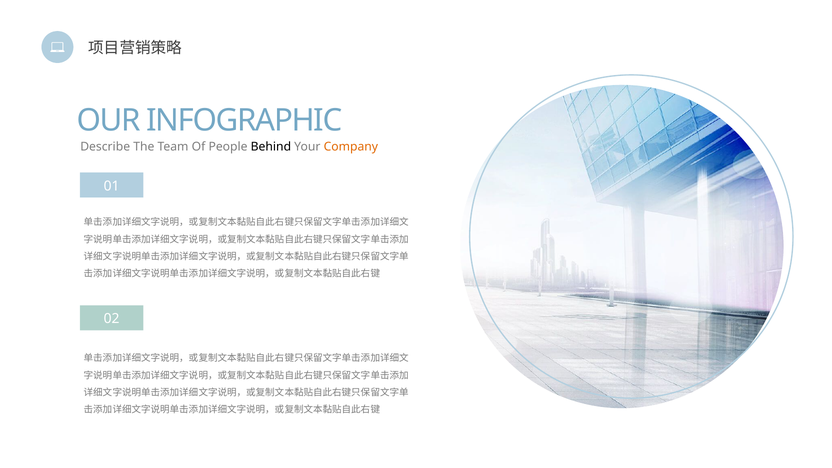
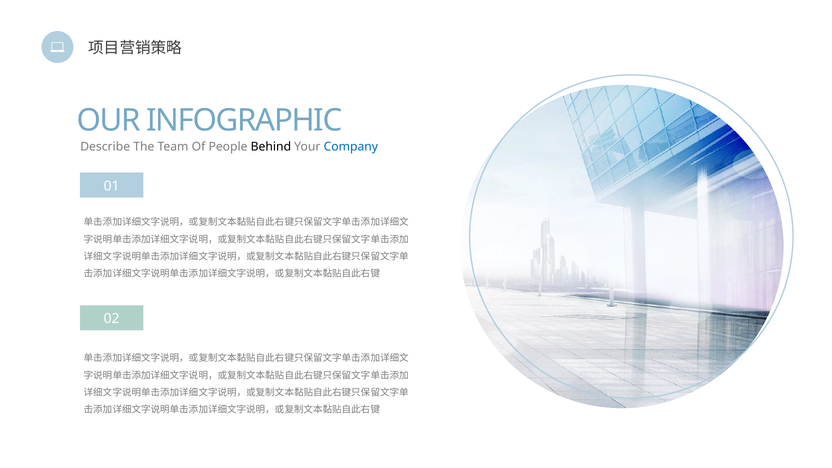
Company colour: orange -> blue
